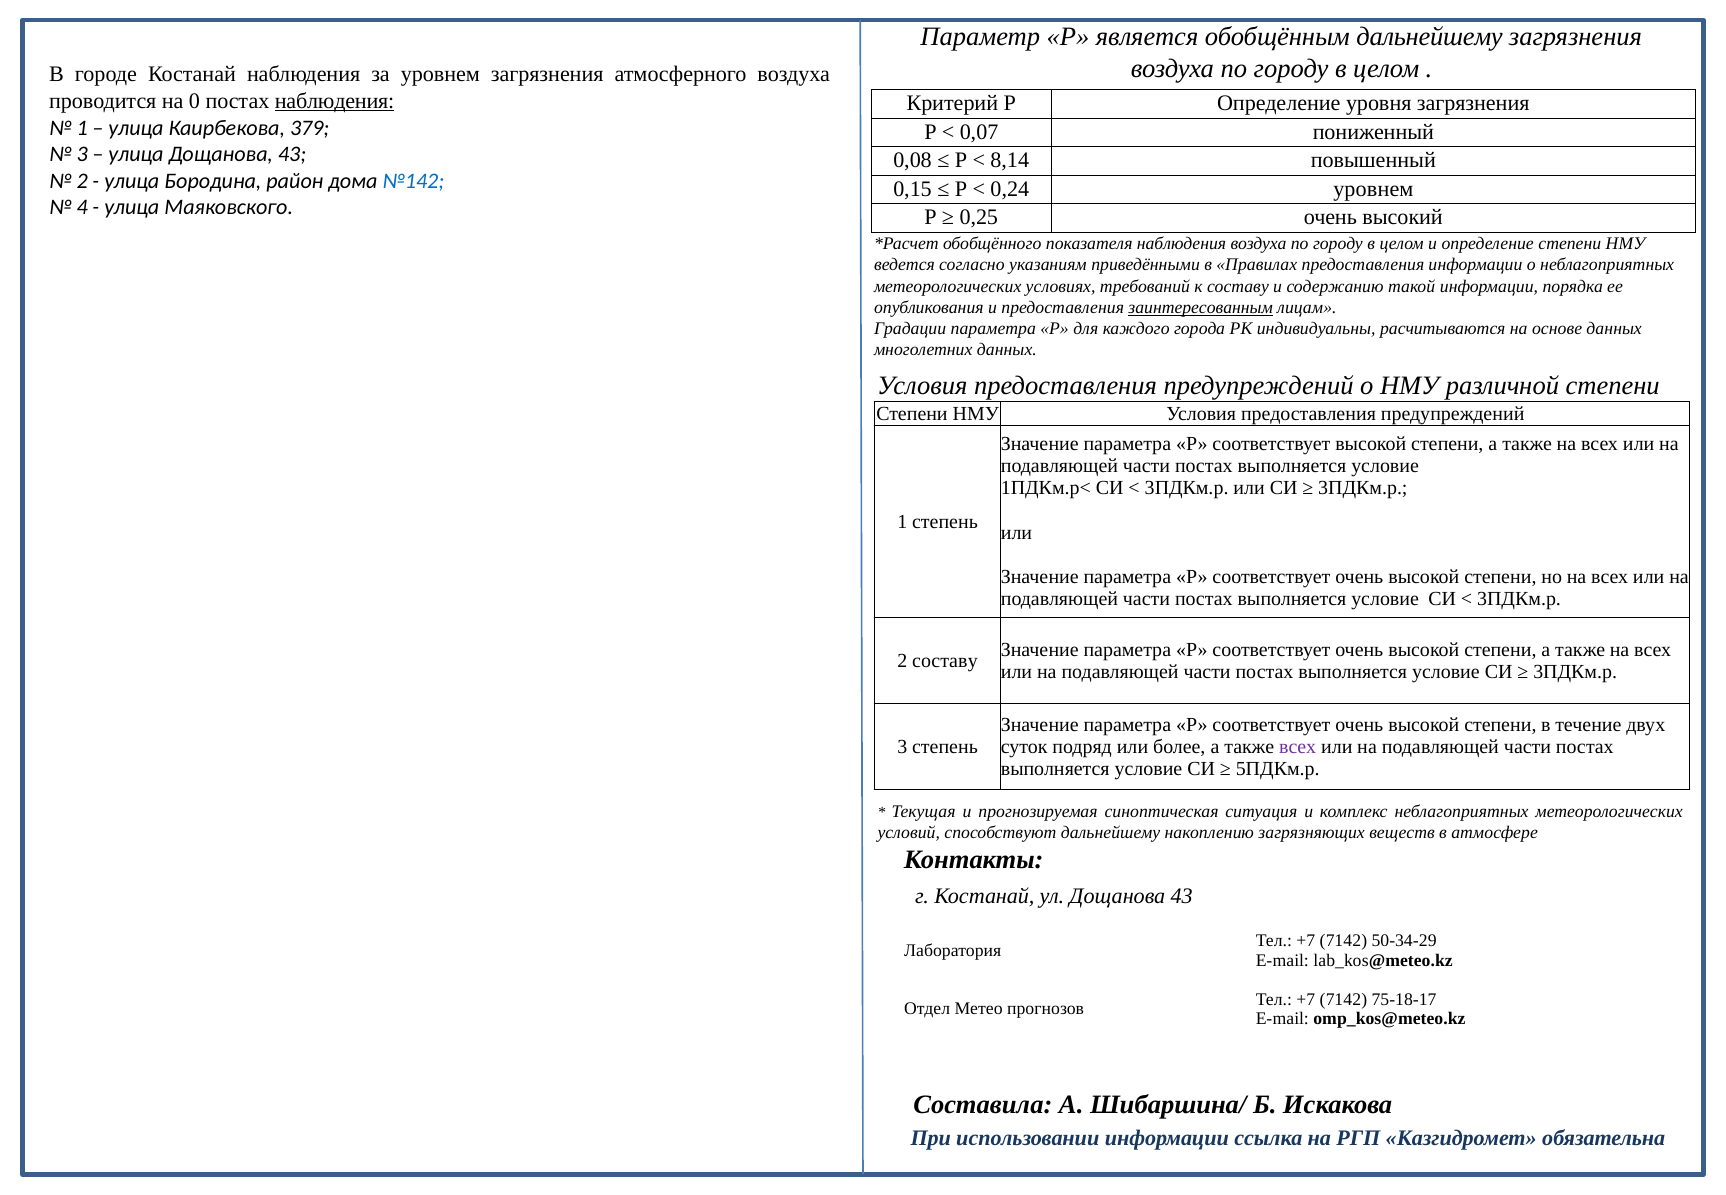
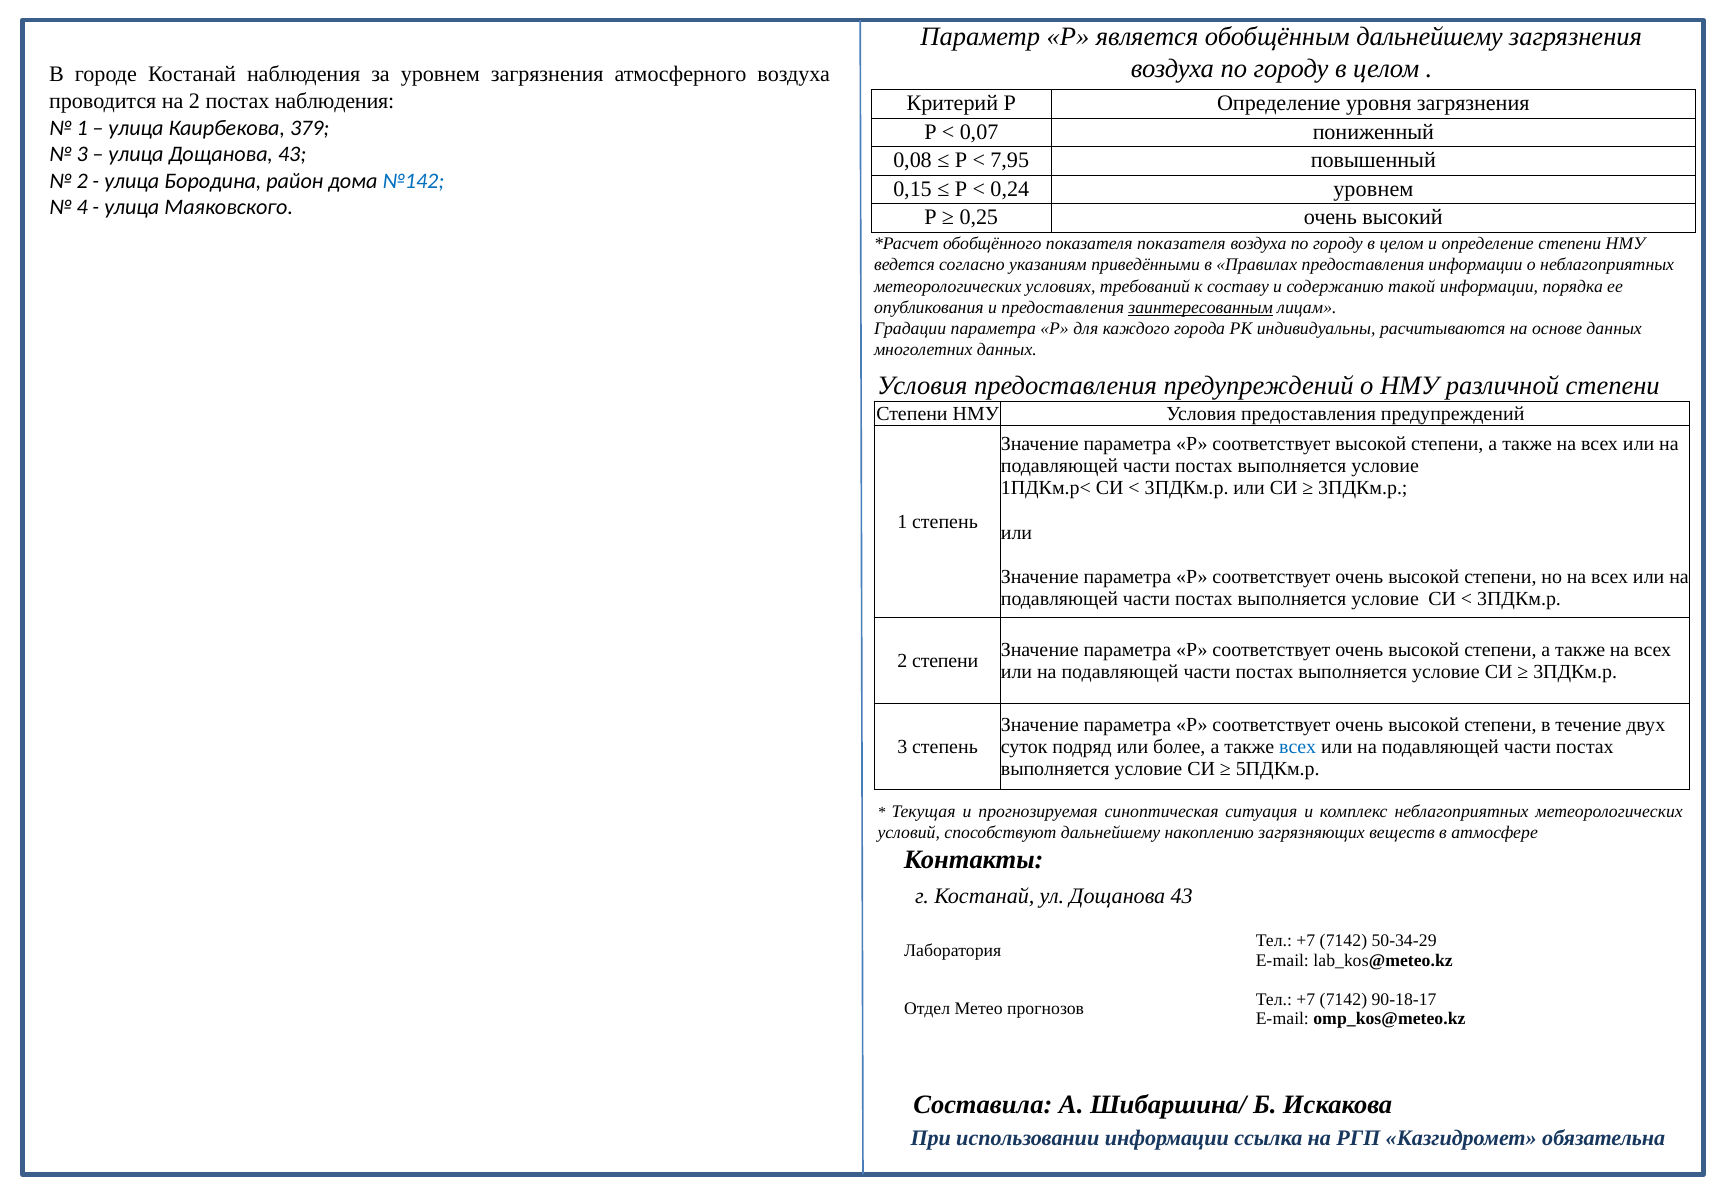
на 0: 0 -> 2
наблюдения at (335, 101) underline: present -> none
8,14: 8,14 -> 7,95
показателя наблюдения: наблюдения -> показателя
2 составу: составу -> степени
всех at (1298, 747) colour: purple -> blue
75-18-17: 75-18-17 -> 90-18-17
